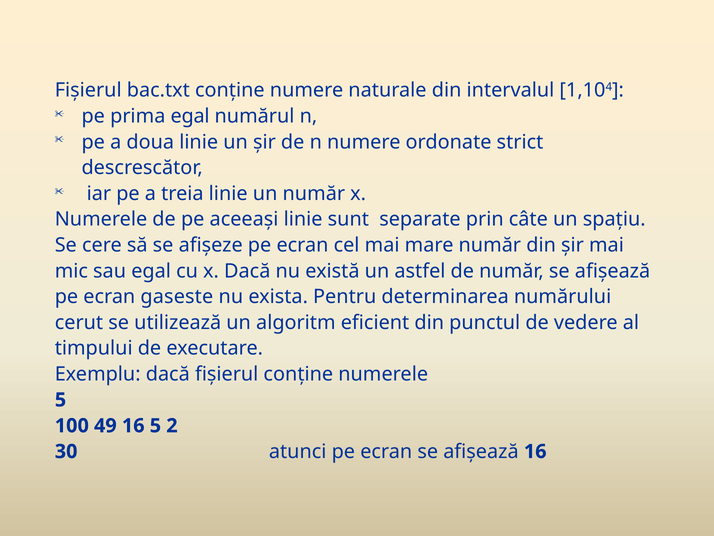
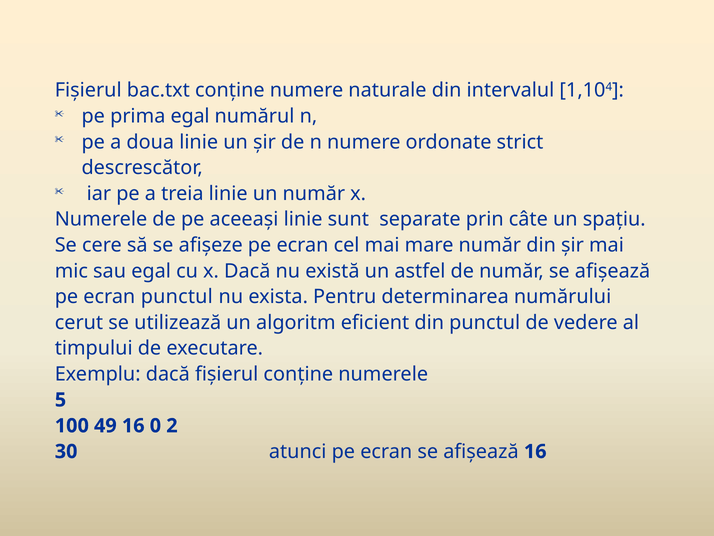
ecran gaseste: gaseste -> punctul
16 5: 5 -> 0
